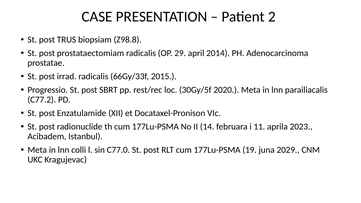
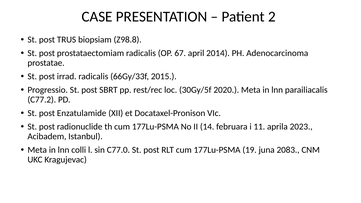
29: 29 -> 67
2029: 2029 -> 2083
